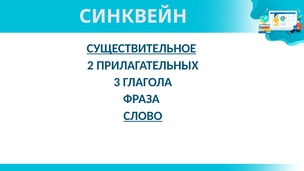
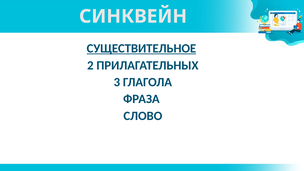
СЛОВО underline: present -> none
